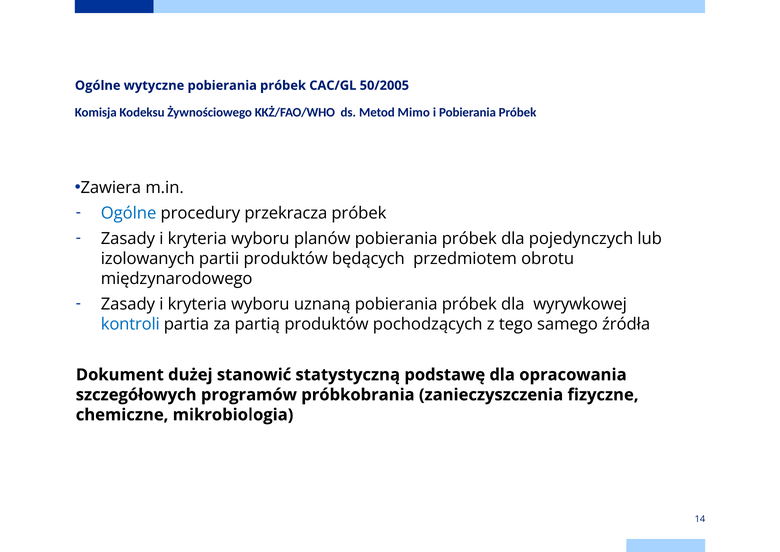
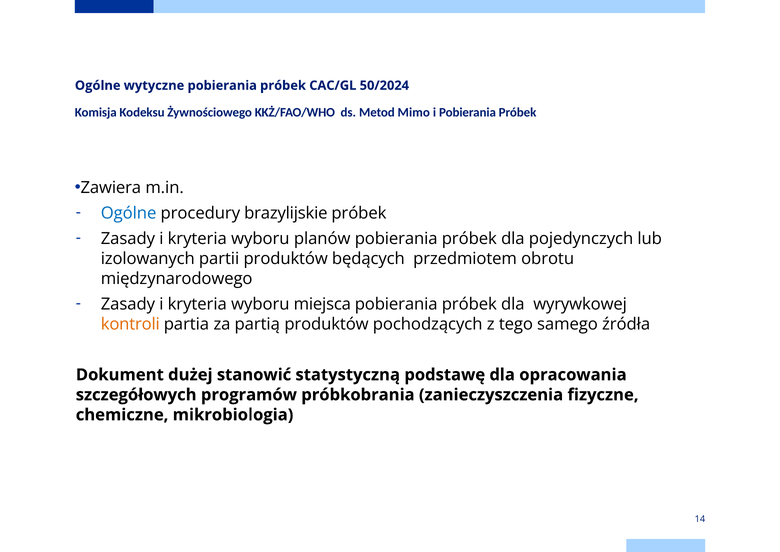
50/2005: 50/2005 -> 50/2024
przekracza: przekracza -> brazylijskie
uznaną: uznaną -> miejsca
kontroli colour: blue -> orange
